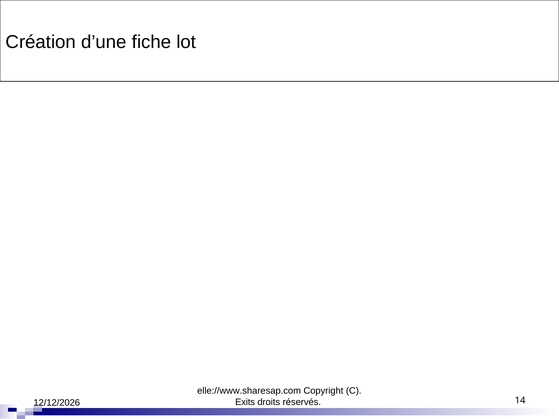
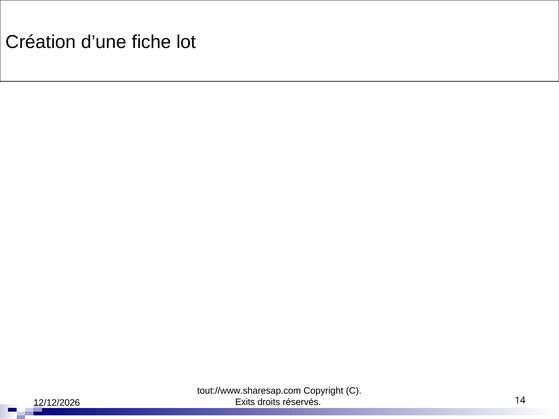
elle://www.sharesap.com: elle://www.sharesap.com -> tout://www.sharesap.com
